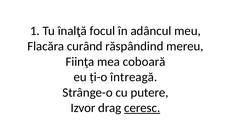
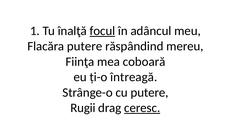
focul underline: none -> present
Flacăra curând: curând -> putere
Izvor: Izvor -> Rugii
